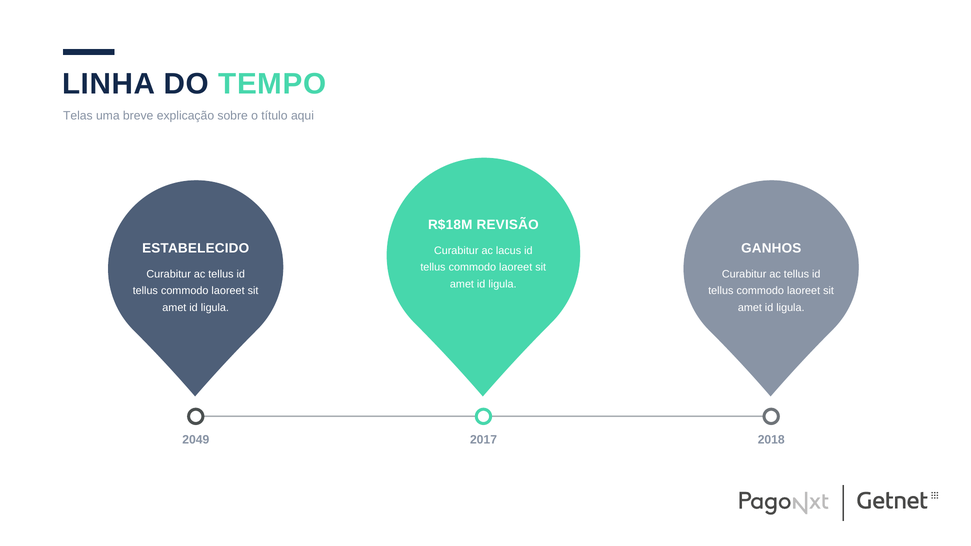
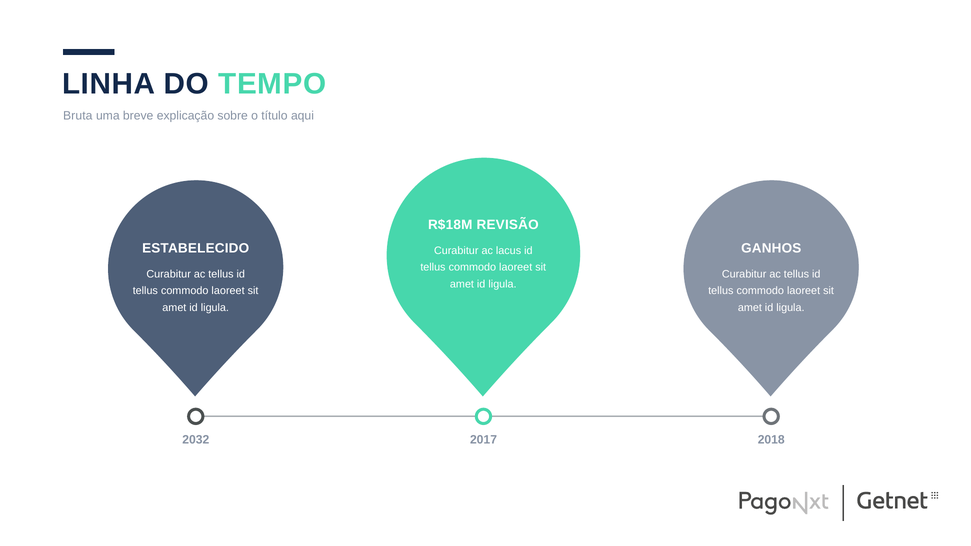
Telas: Telas -> Bruta
2049: 2049 -> 2032
